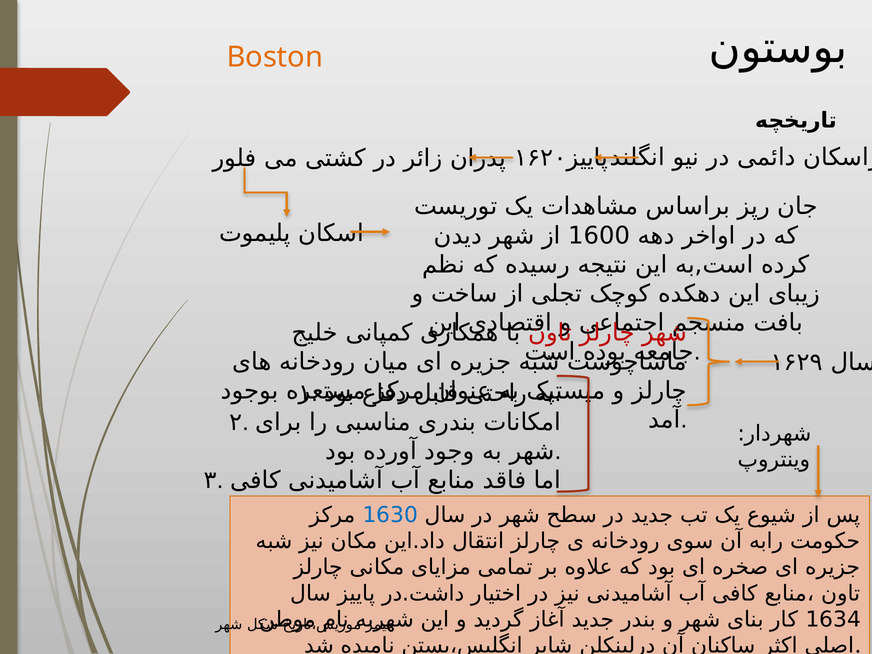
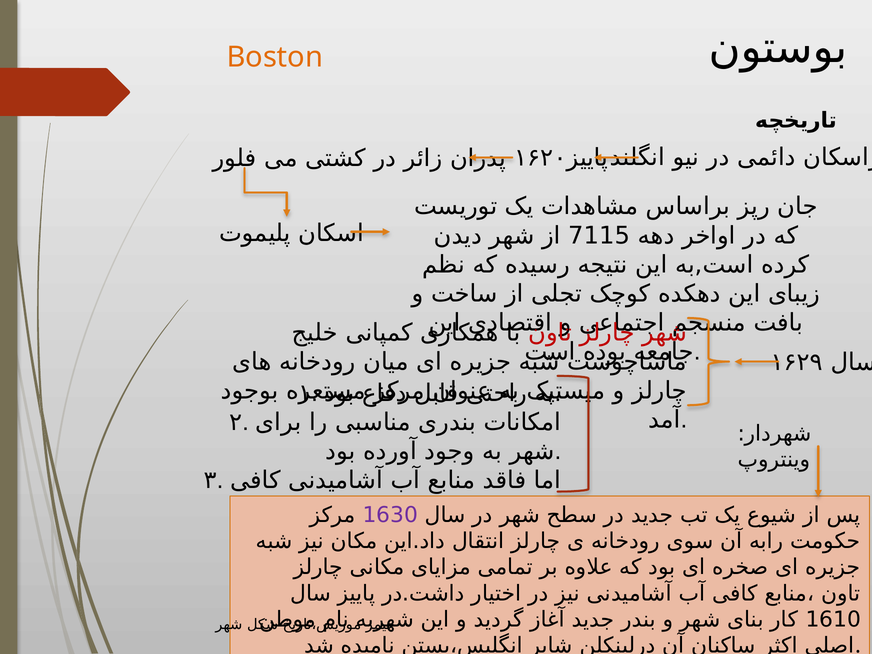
1600: 1600 -> 7115
1630 colour: blue -> purple
1634: 1634 -> 1610
